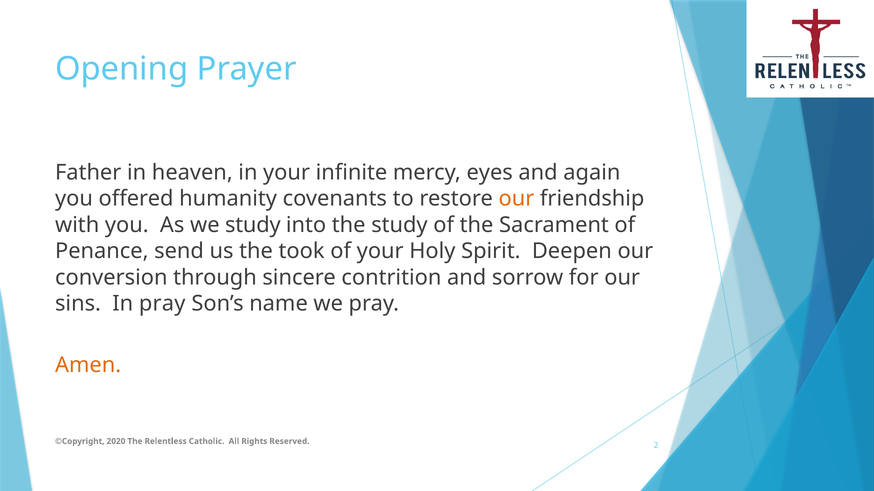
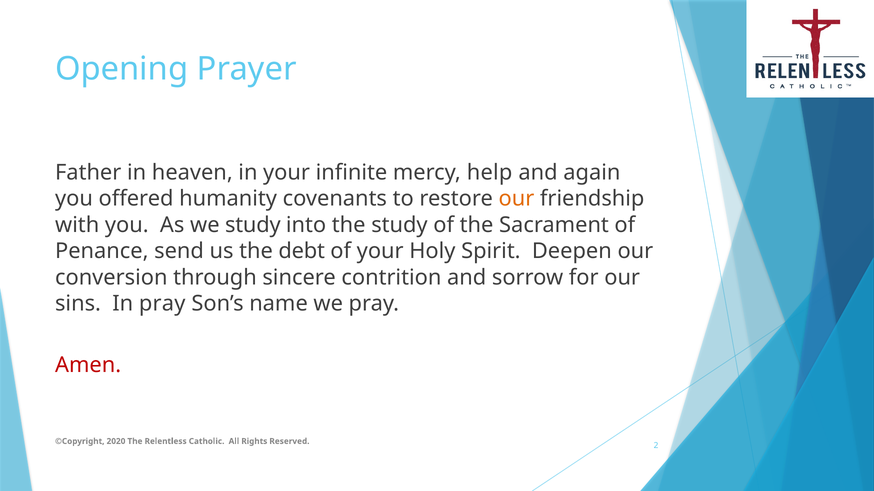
eyes: eyes -> help
took: took -> debt
Amen colour: orange -> red
